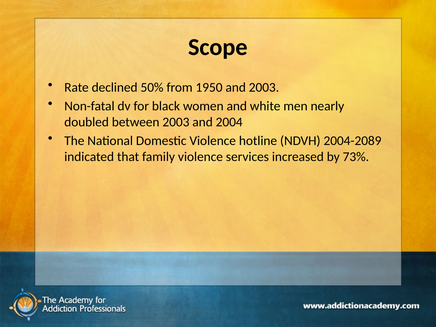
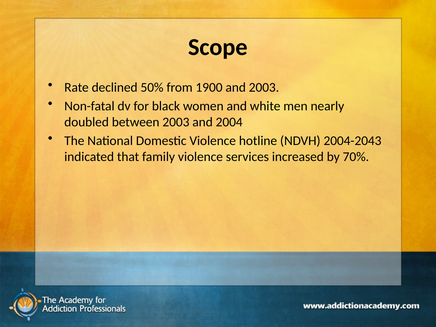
1950: 1950 -> 1900
2004-2089: 2004-2089 -> 2004-2043
73%: 73% -> 70%
